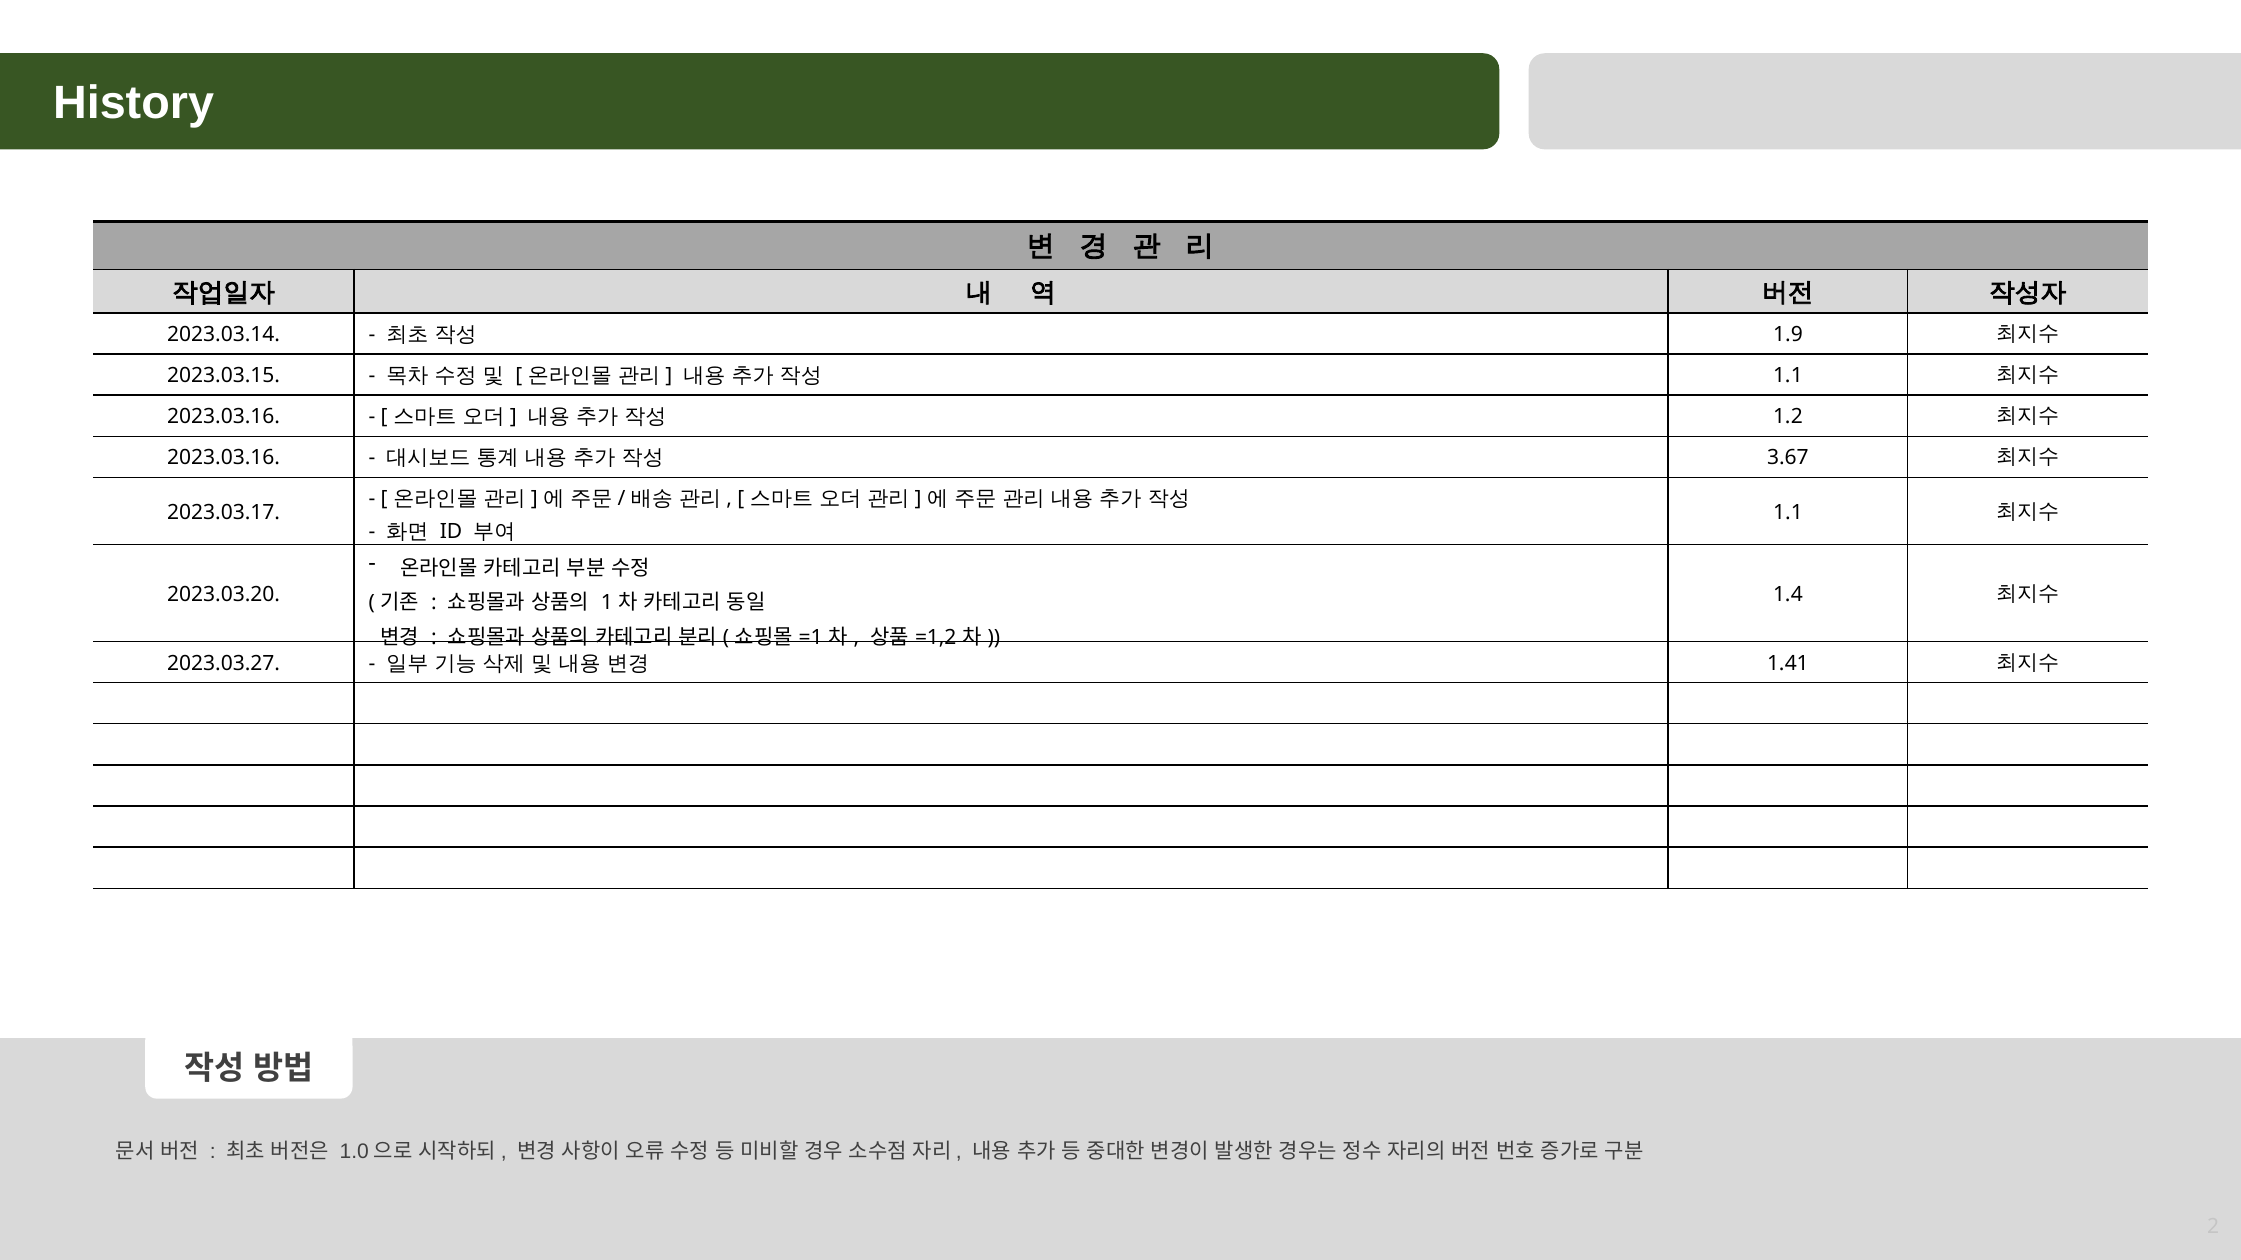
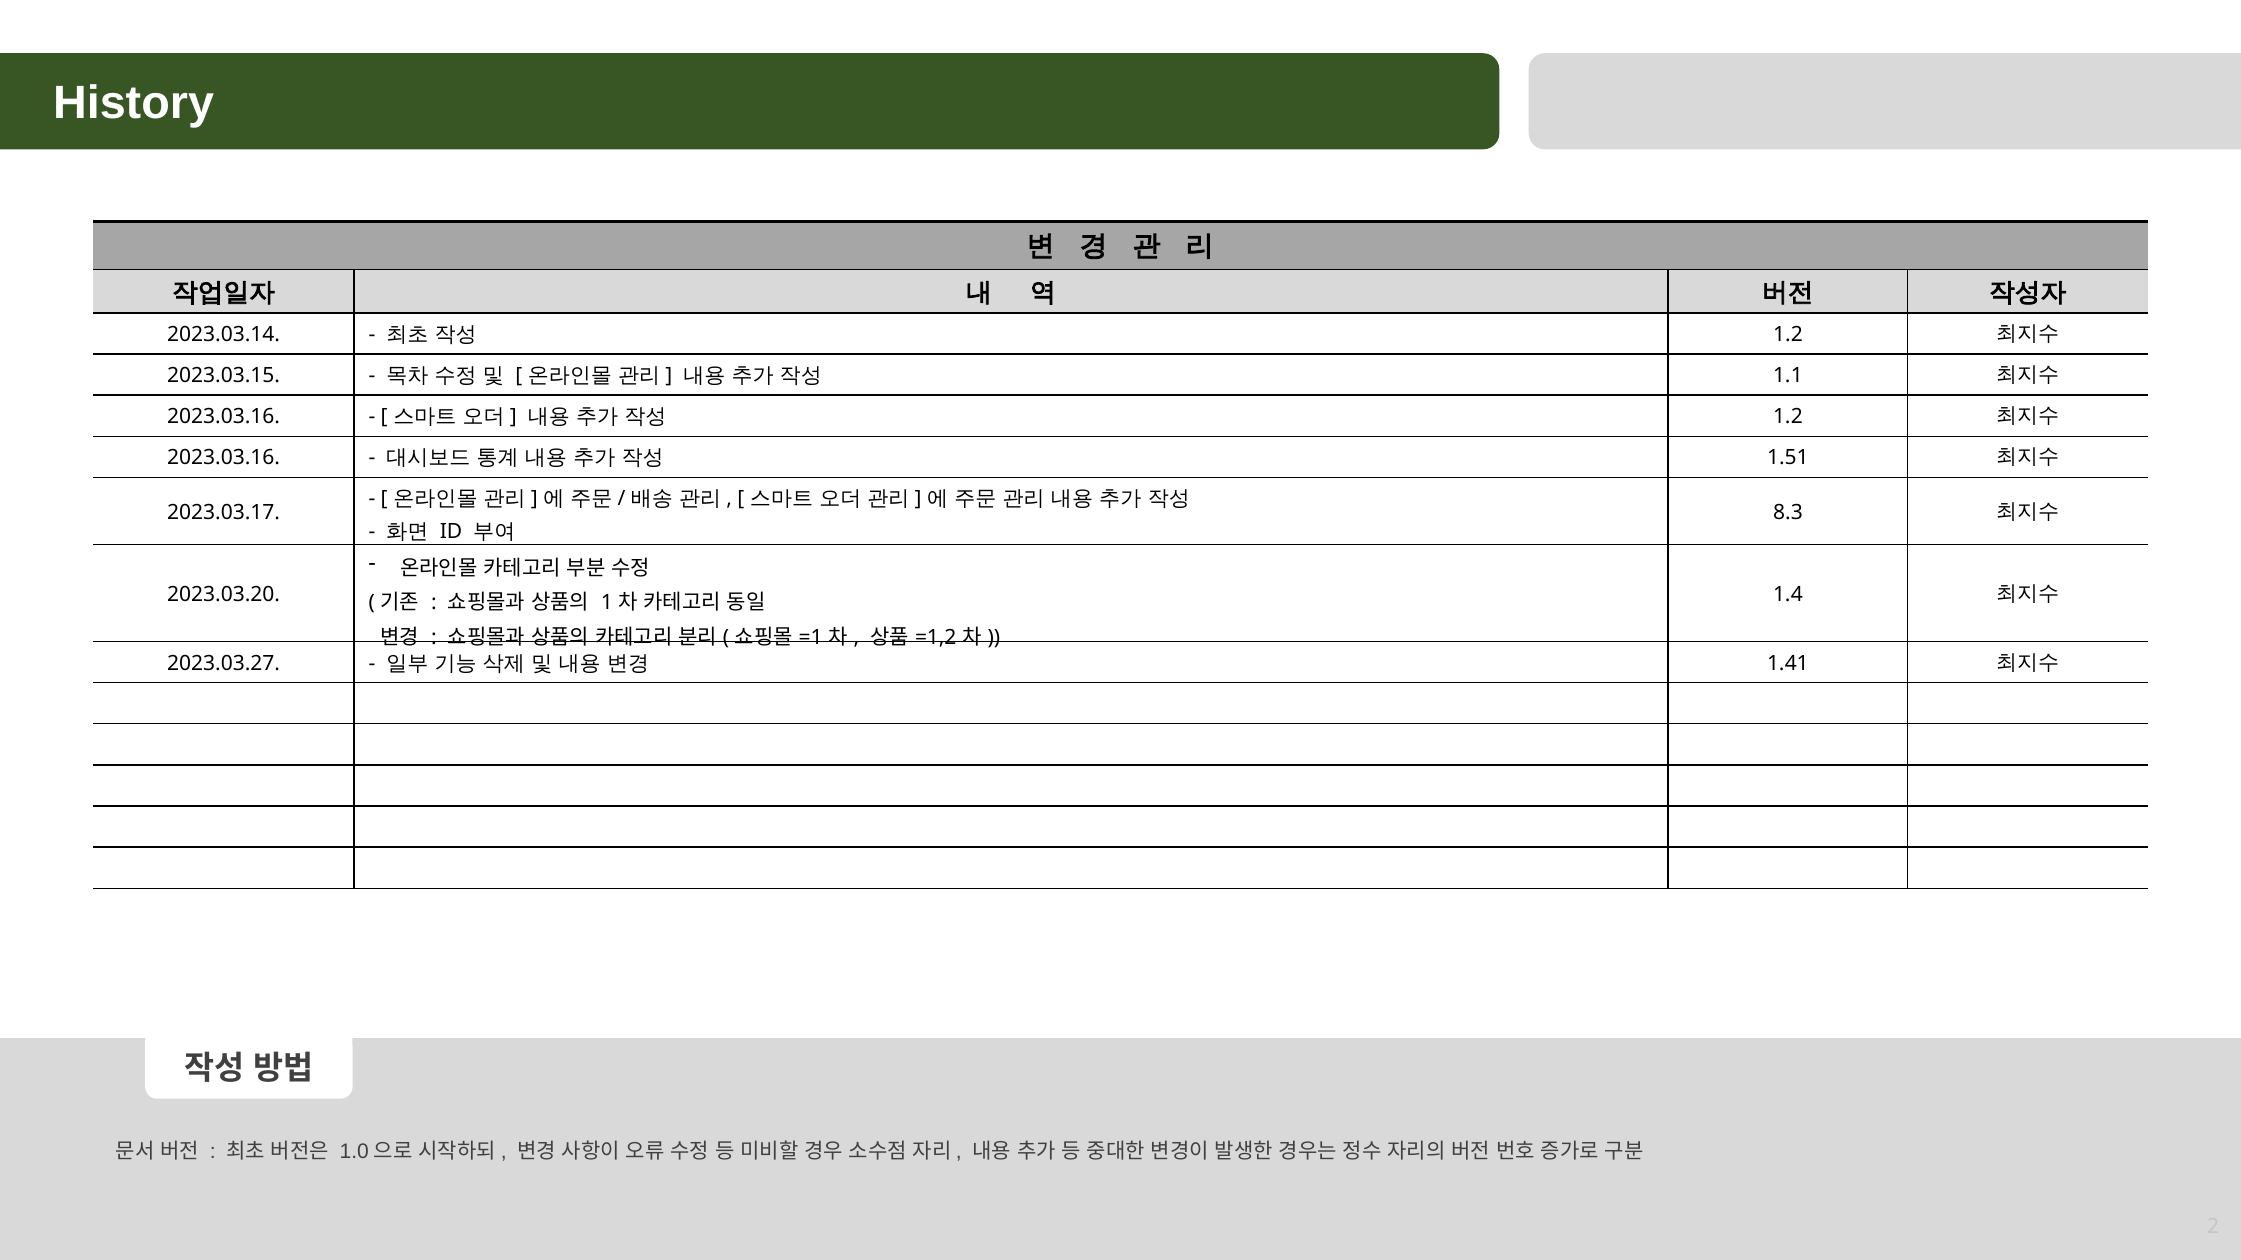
1.9 at (1788, 335): 1.9 -> 1.2
3.67: 3.67 -> 1.51
1.1 at (1788, 512): 1.1 -> 8.3
